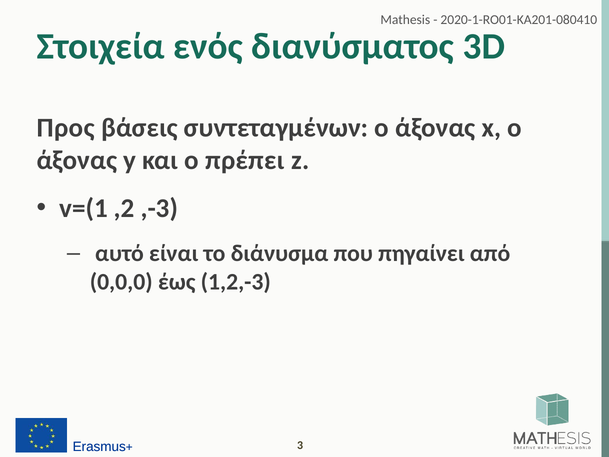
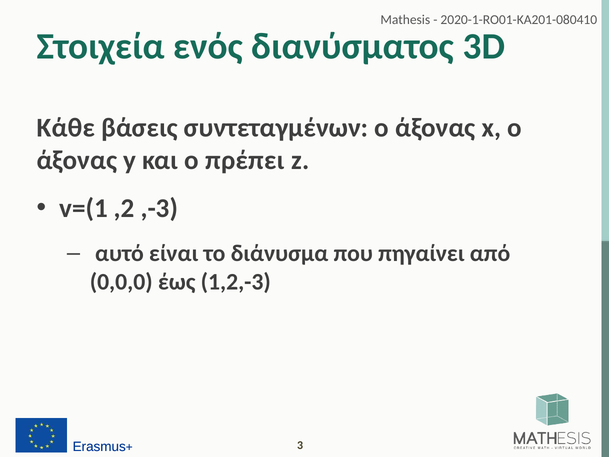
Προς: Προς -> Κάθε
